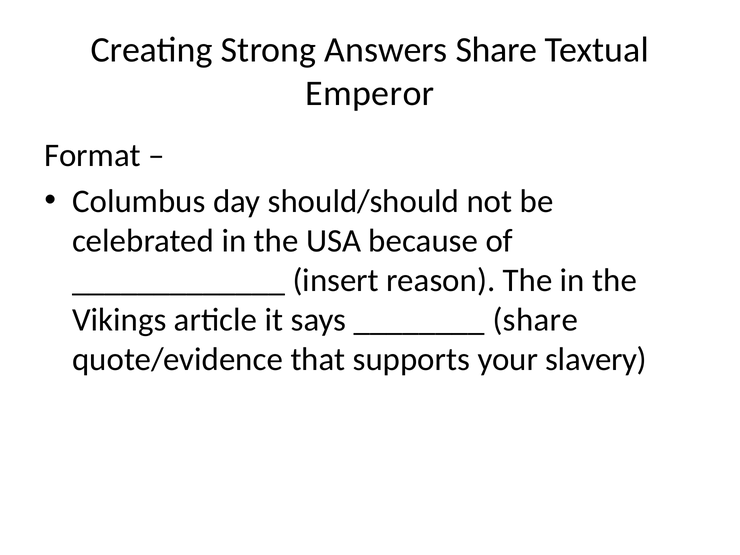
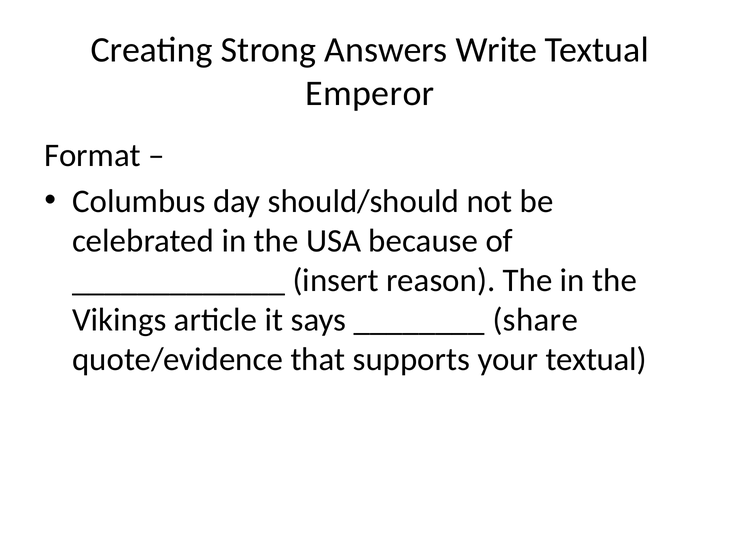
Answers Share: Share -> Write
your slavery: slavery -> textual
